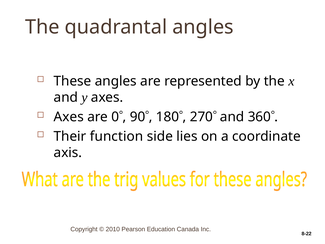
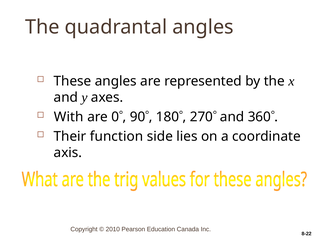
Axes at (69, 117): Axes -> With
